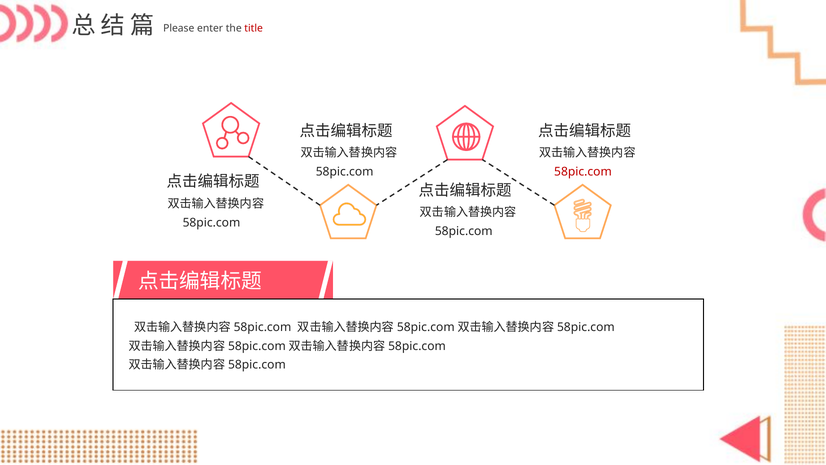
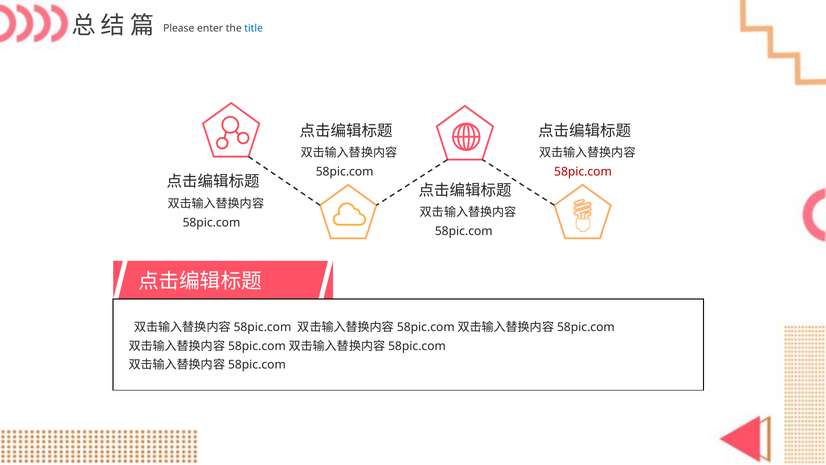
title colour: red -> blue
